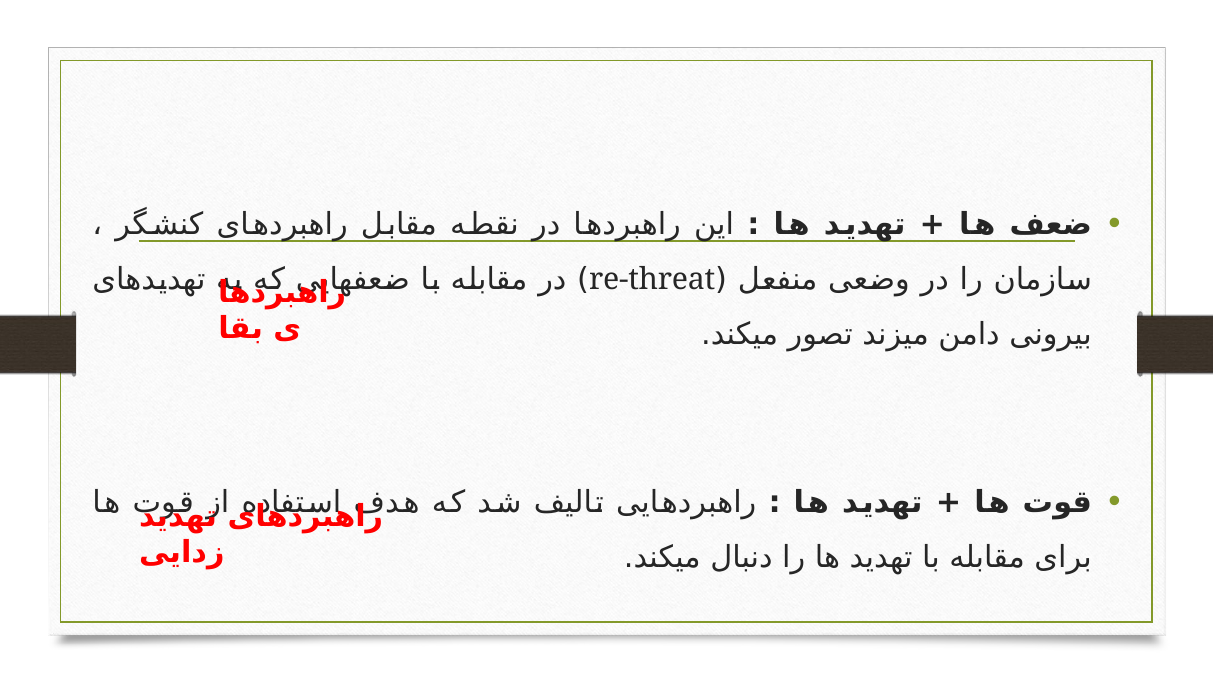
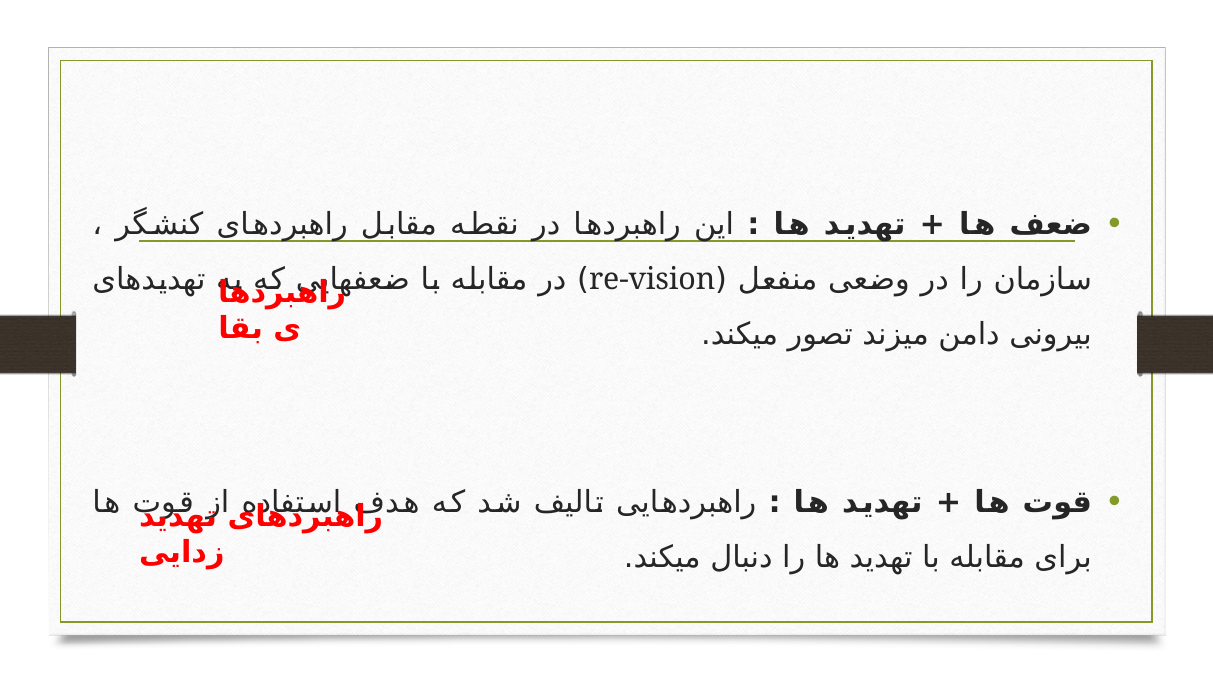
re-threat: re-threat -> re-vision
